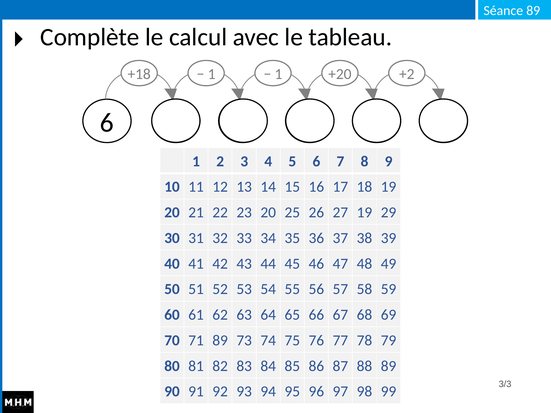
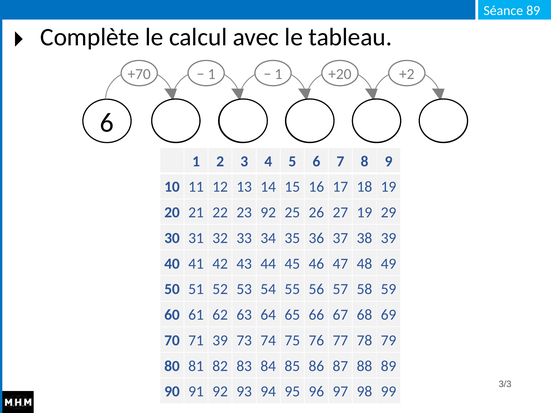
+18: +18 -> +70
23 20: 20 -> 92
71 89: 89 -> 39
